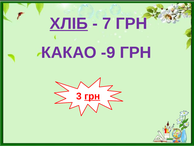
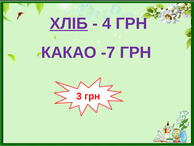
7: 7 -> 4
-9: -9 -> -7
грн at (92, 96) underline: present -> none
